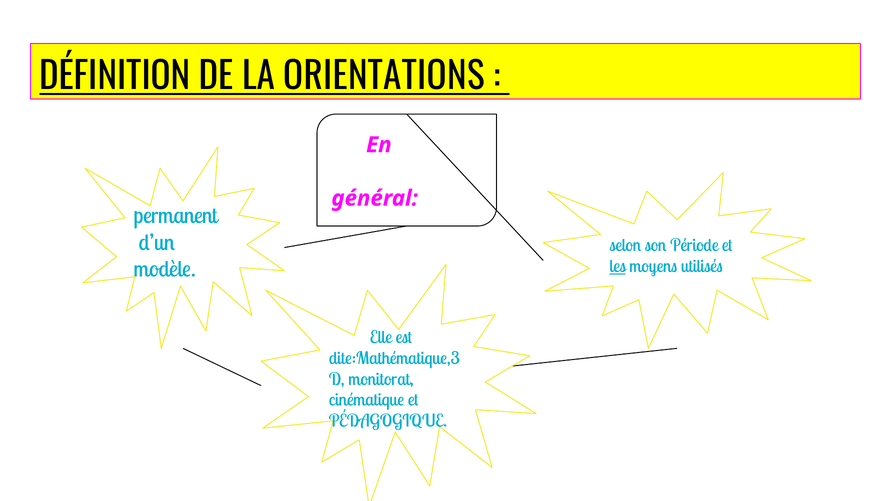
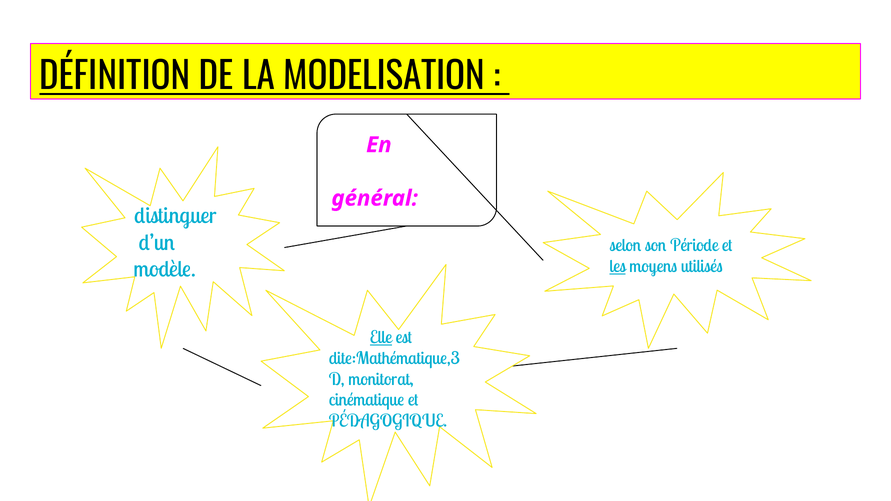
ORIENTATIONS: ORIENTATIONS -> MODELISATION
permanent: permanent -> distinguer
Elle underline: none -> present
